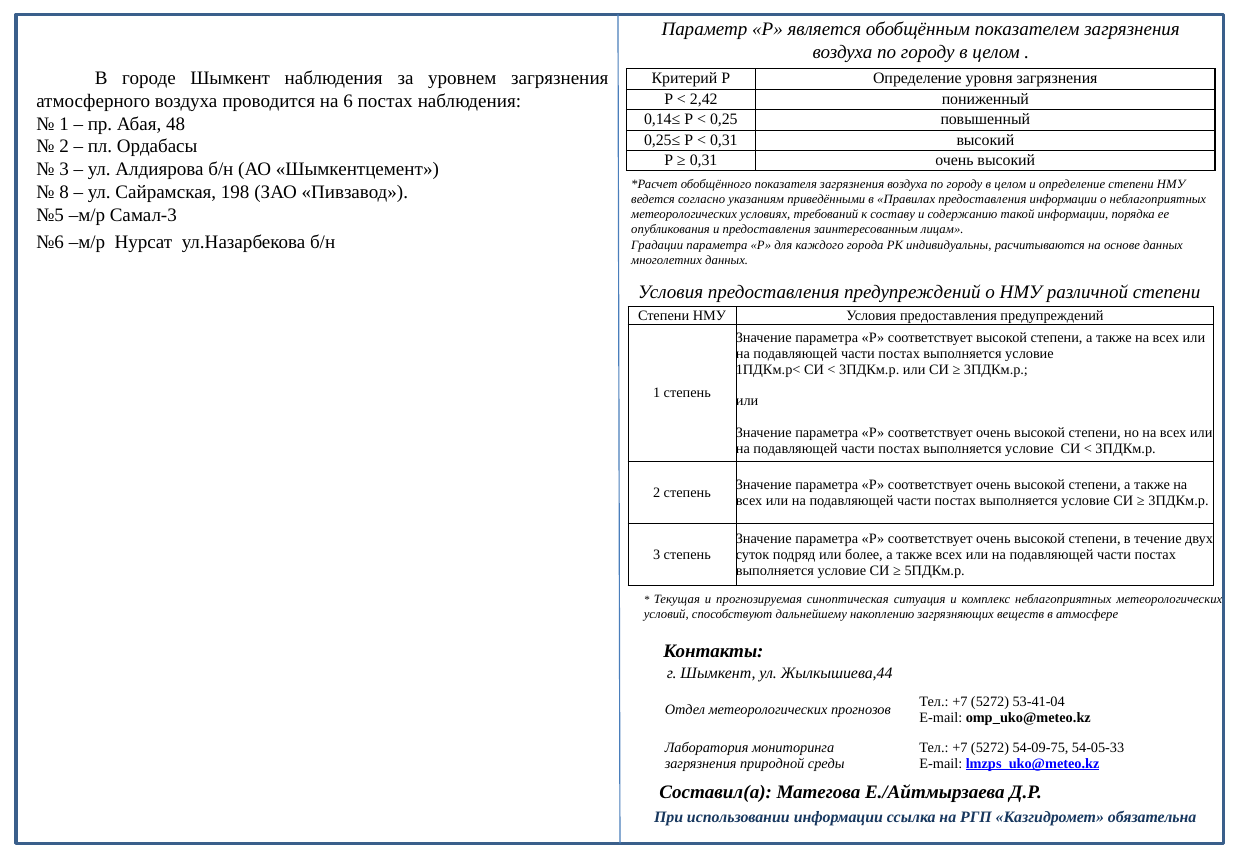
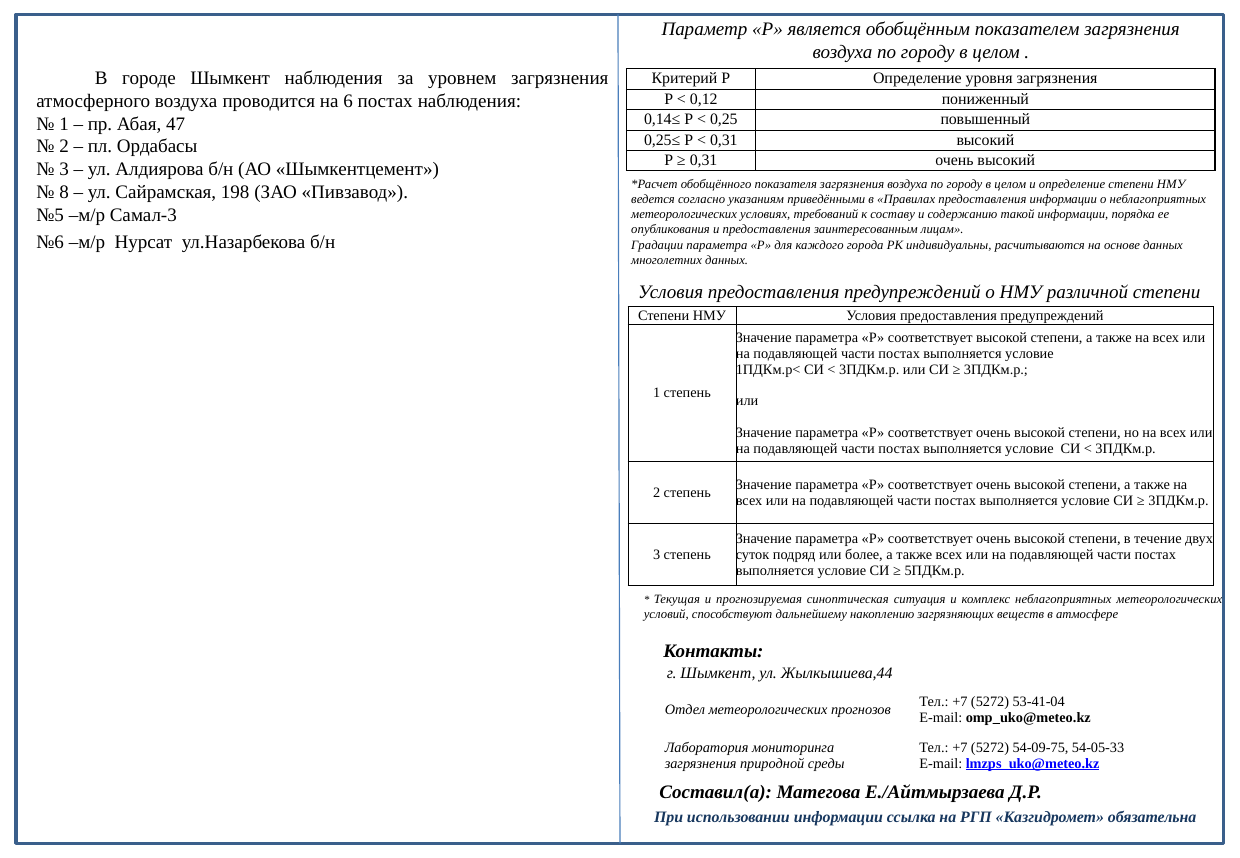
2,42: 2,42 -> 0,12
48: 48 -> 47
